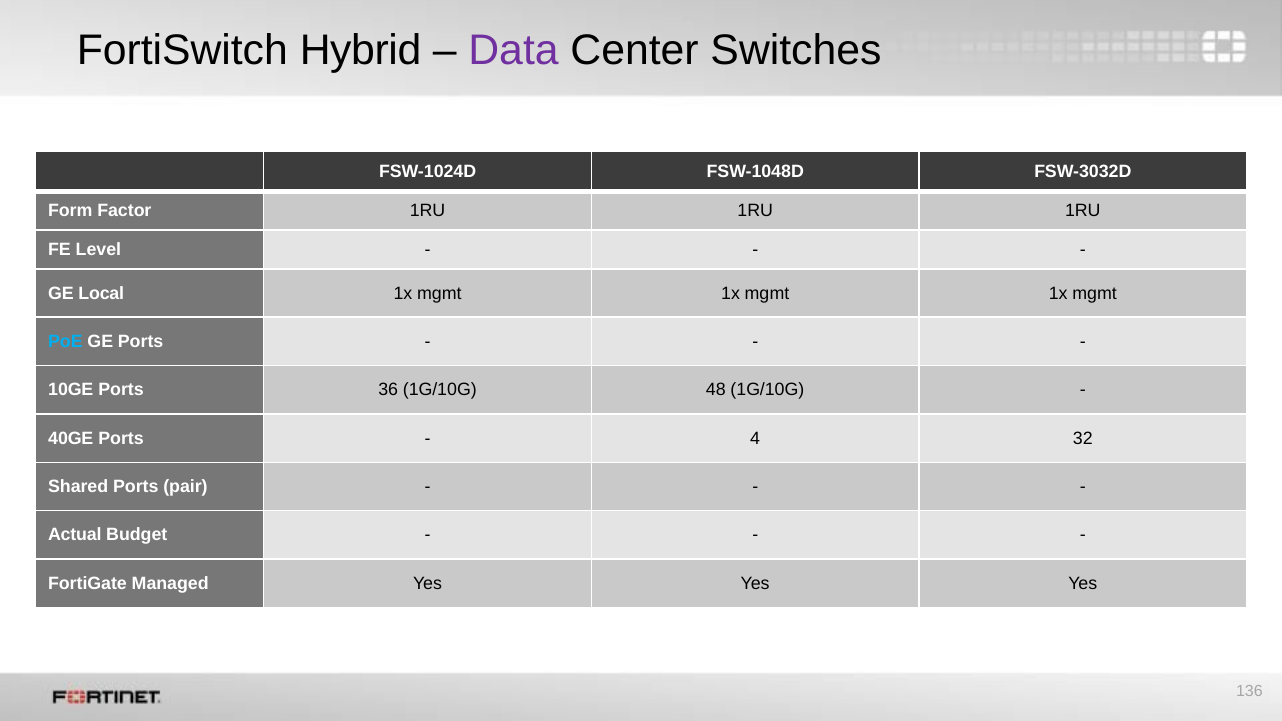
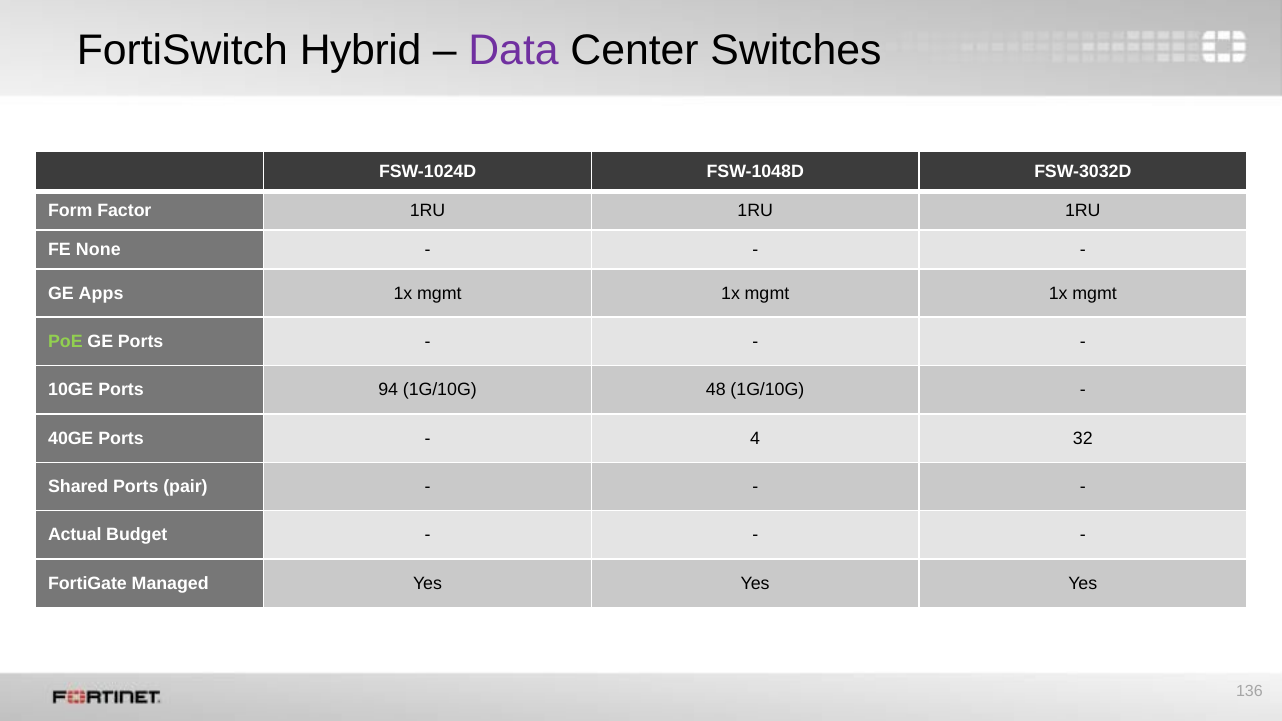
Level: Level -> None
Local: Local -> Apps
PoE colour: light blue -> light green
36: 36 -> 94
